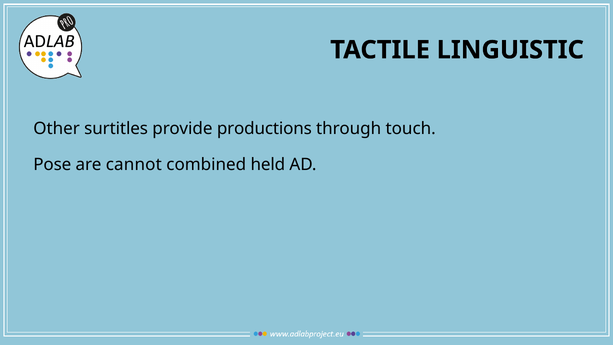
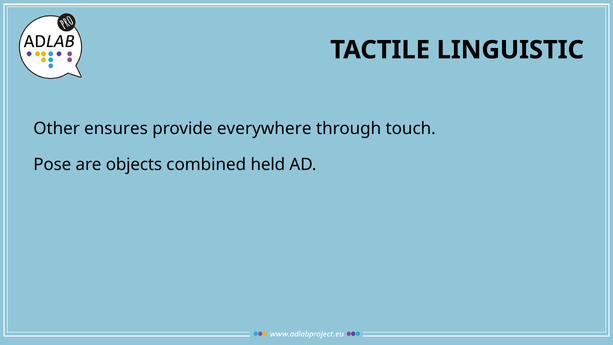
surtitles: surtitles -> ensures
productions: productions -> everywhere
cannot: cannot -> objects
